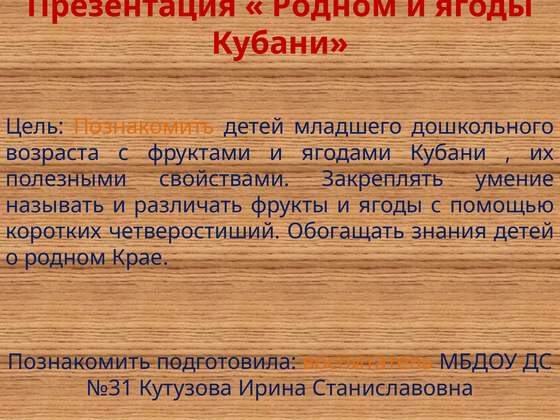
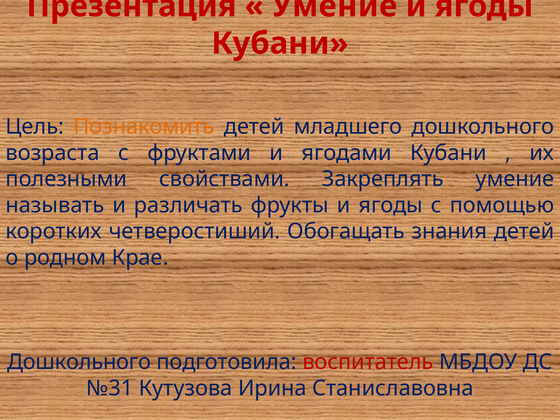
Родном at (335, 6): Родном -> Умение
Познакомить at (79, 362): Познакомить -> Дошкольного
воспитатель colour: orange -> red
